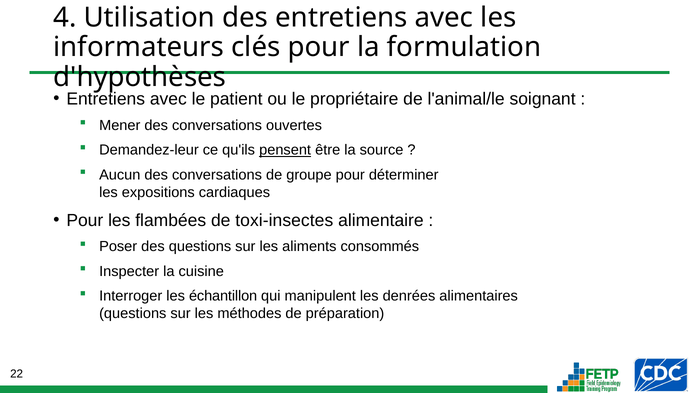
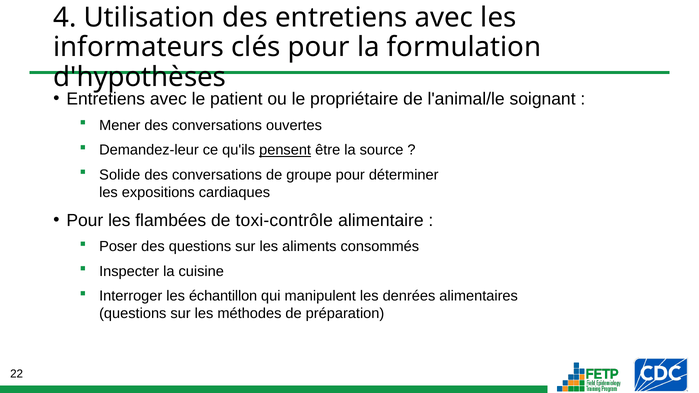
Aucun: Aucun -> Solide
toxi-insectes: toxi-insectes -> toxi-contrôle
